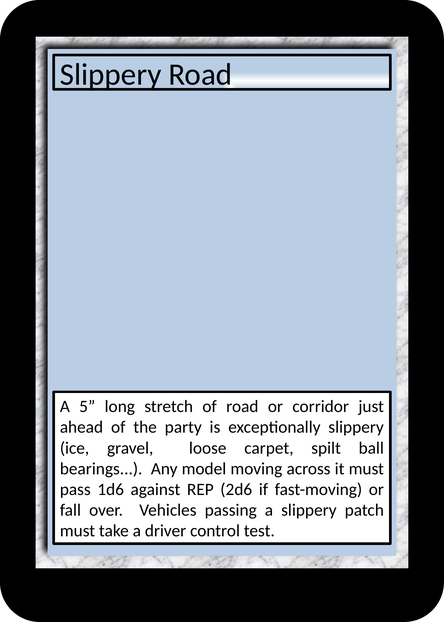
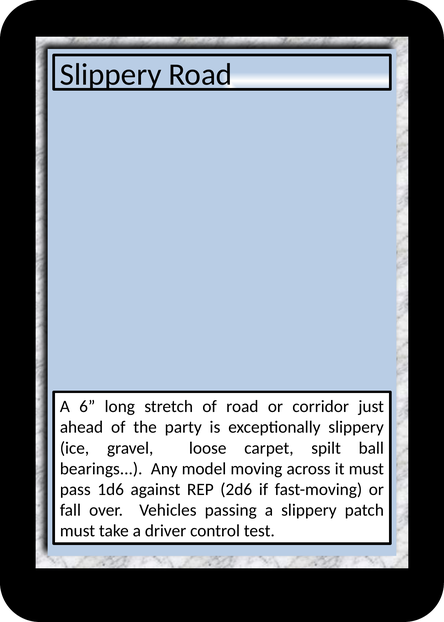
5: 5 -> 6
